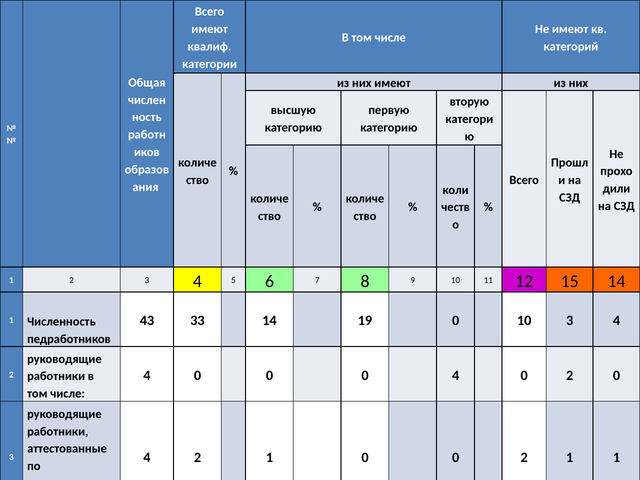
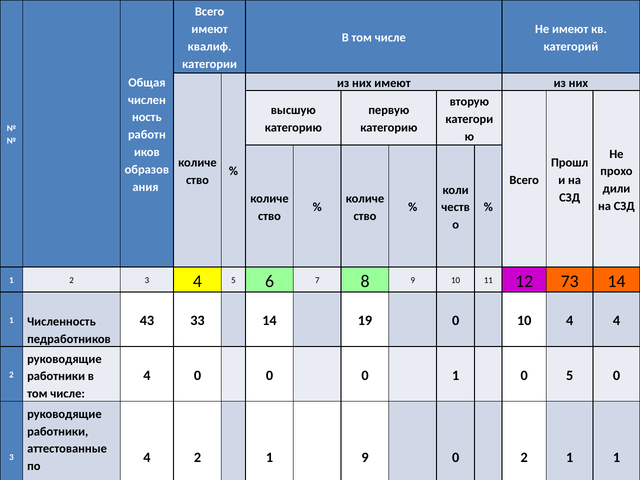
15: 15 -> 73
10 3: 3 -> 4
0 4: 4 -> 1
2 at (570, 375): 2 -> 5
1 0: 0 -> 9
